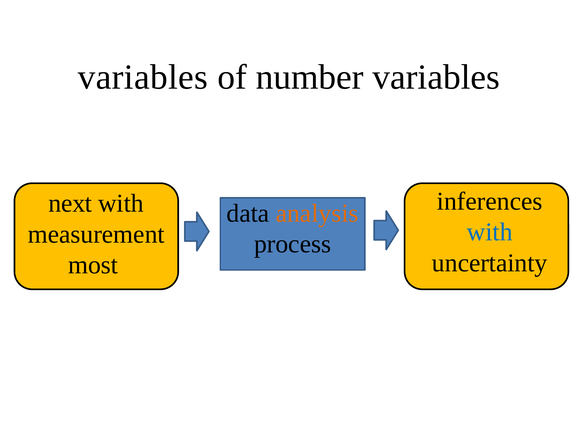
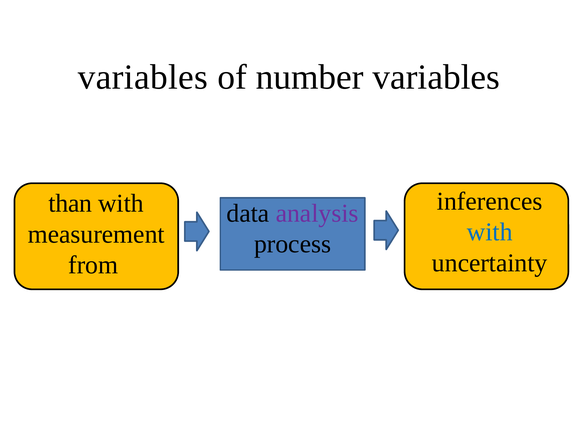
next: next -> than
analysis colour: orange -> purple
most: most -> from
